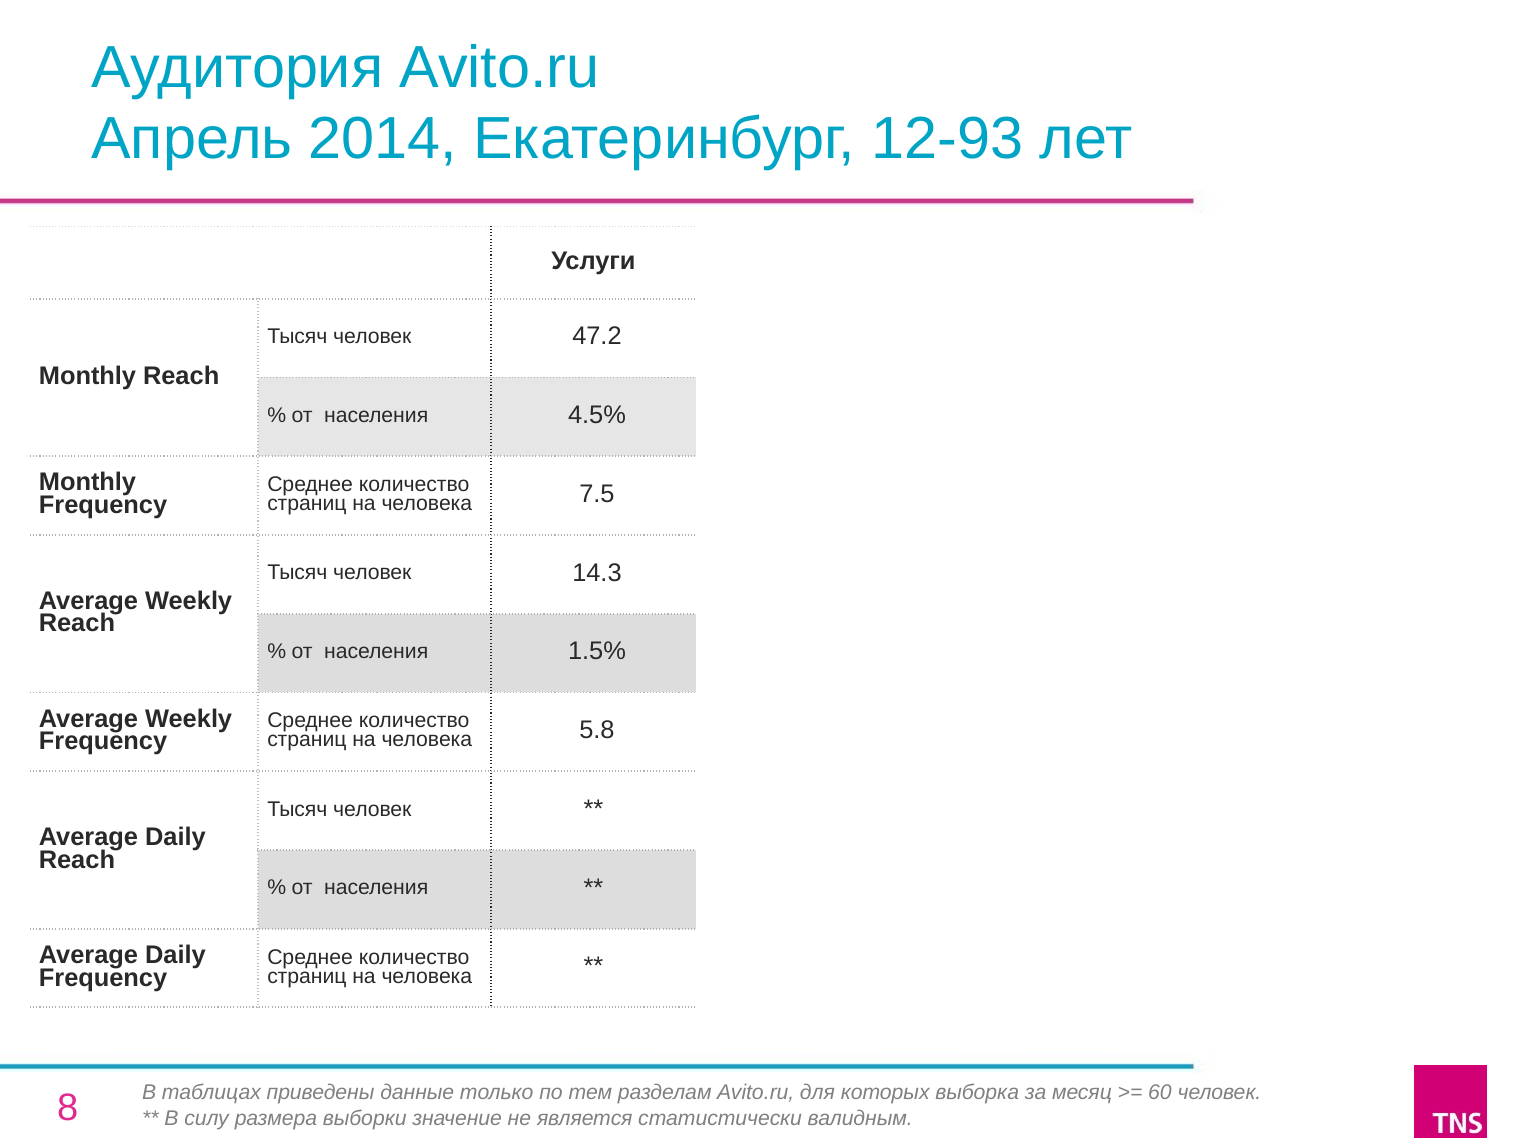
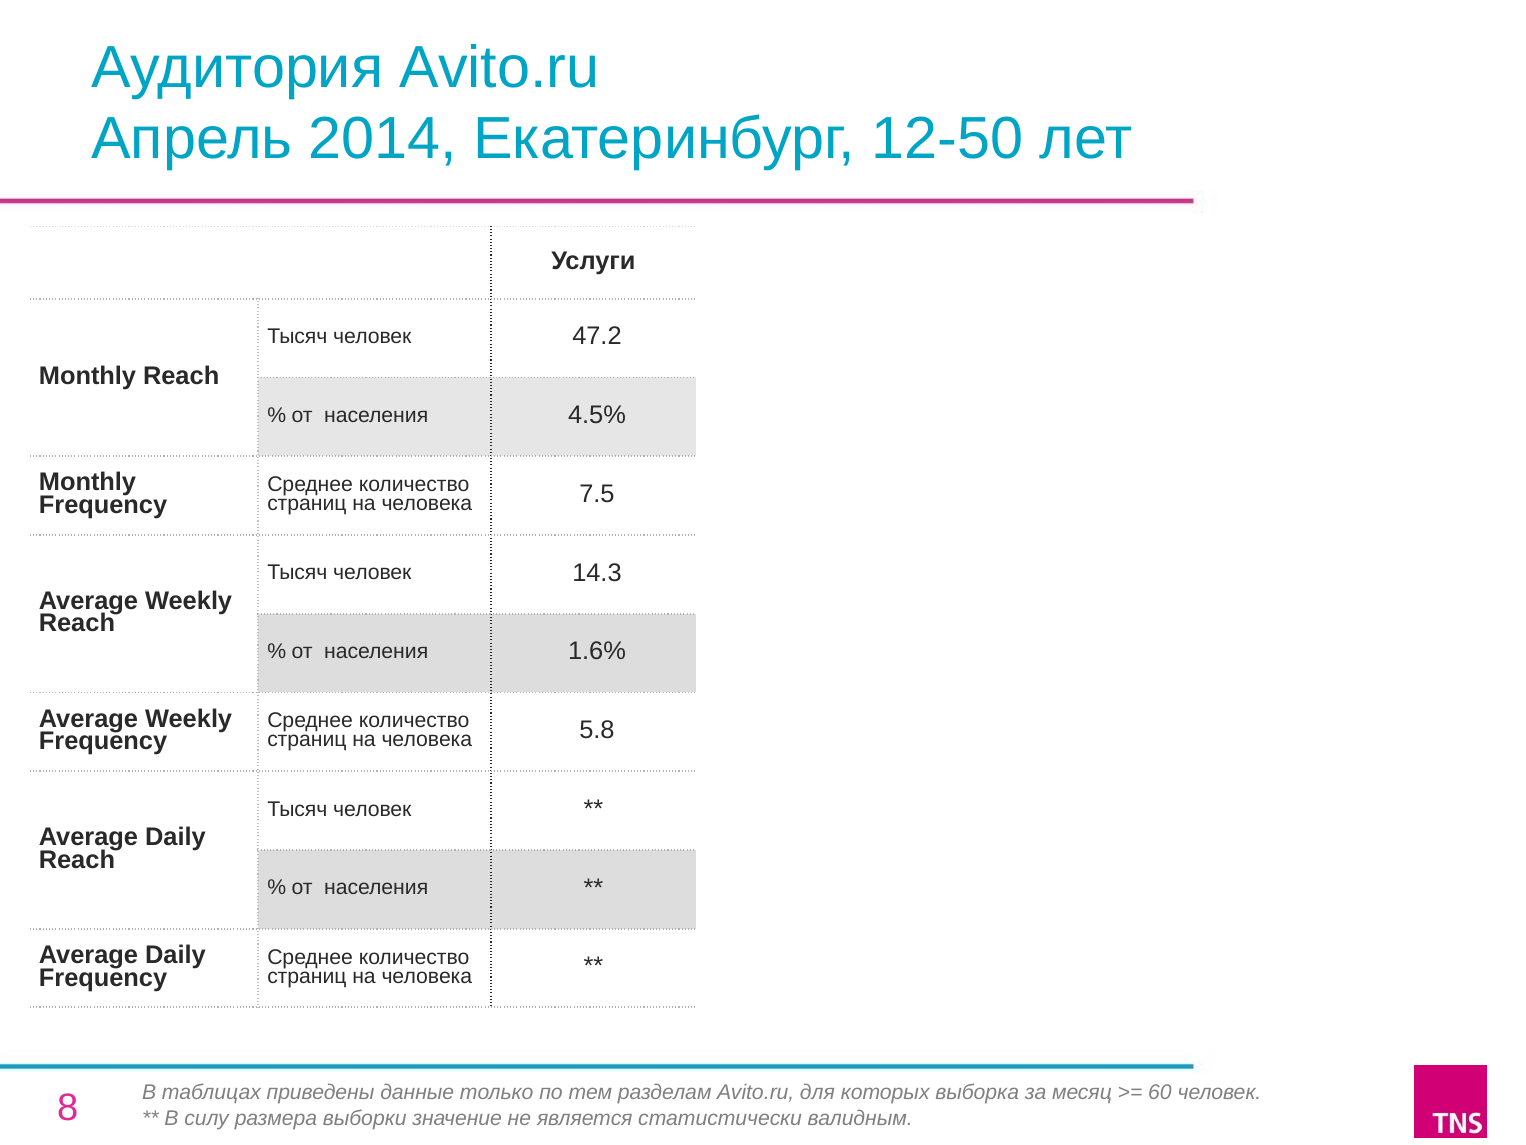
12-93: 12-93 -> 12-50
1.5%: 1.5% -> 1.6%
